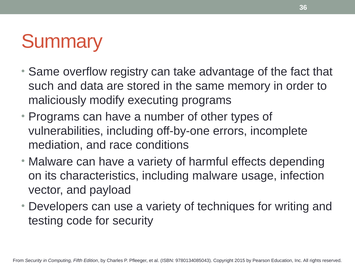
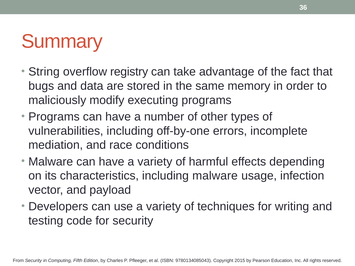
Same at (44, 72): Same -> String
such: such -> bugs
